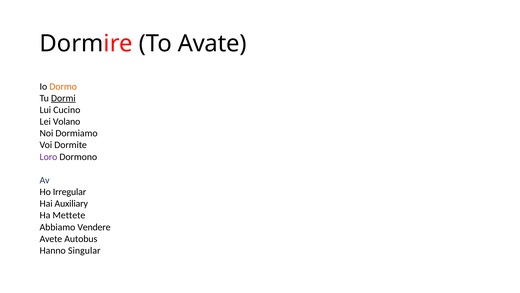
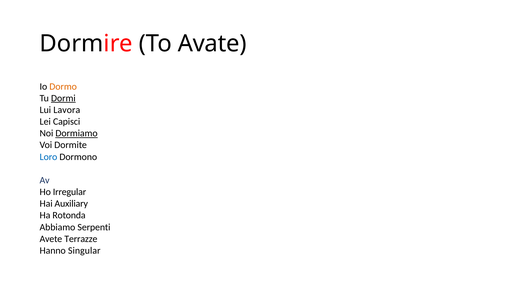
Cucino: Cucino -> Lavora
Volano: Volano -> Capisci
Dormiamo underline: none -> present
Loro colour: purple -> blue
Mettete: Mettete -> Rotonda
Vendere: Vendere -> Serpenti
Autobus: Autobus -> Terrazze
